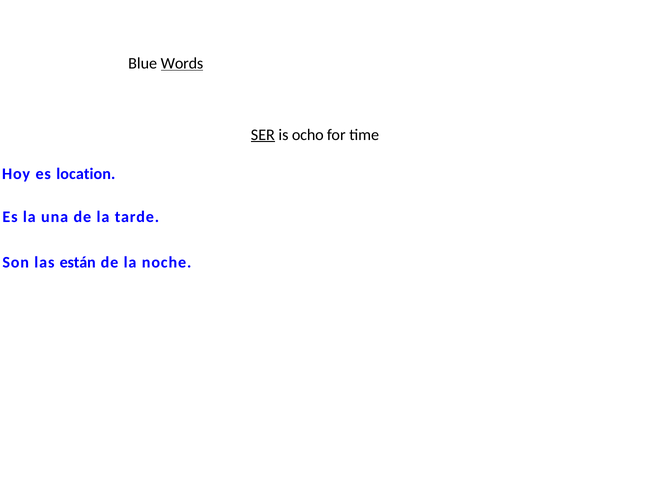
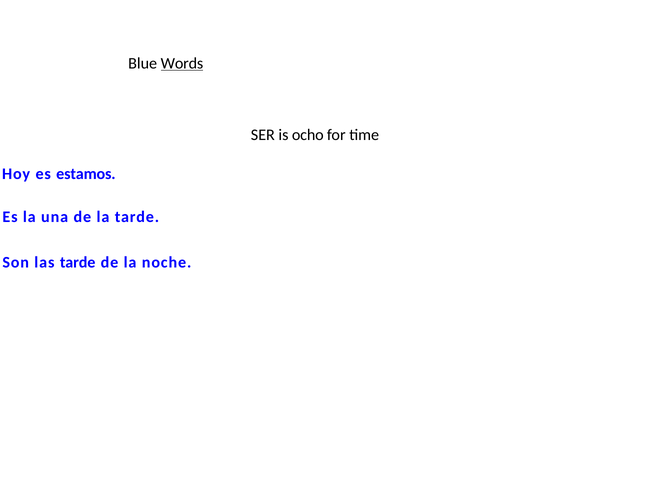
SER underline: present -> none
location: location -> estamos
las están: están -> tarde
